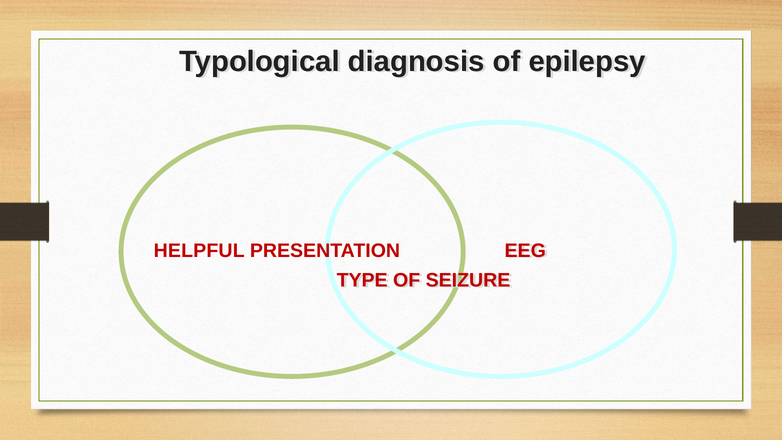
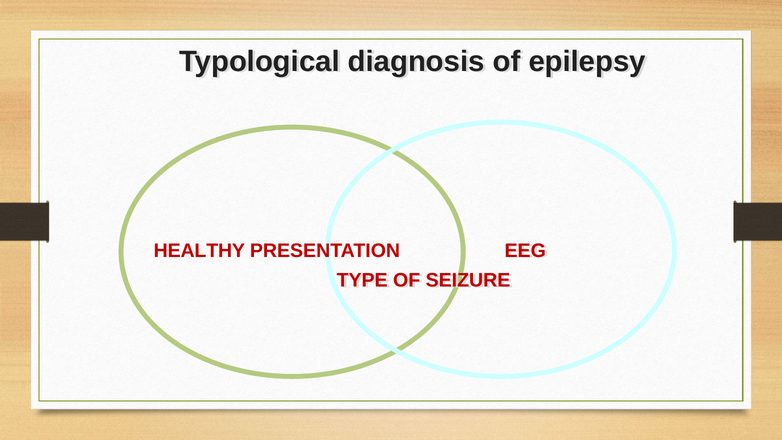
HELPFUL: HELPFUL -> HEALTHY
